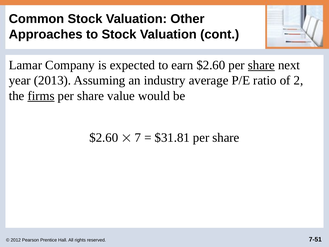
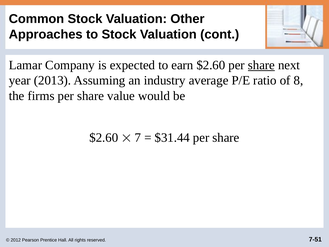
2: 2 -> 8
firms underline: present -> none
$31.81: $31.81 -> $31.44
